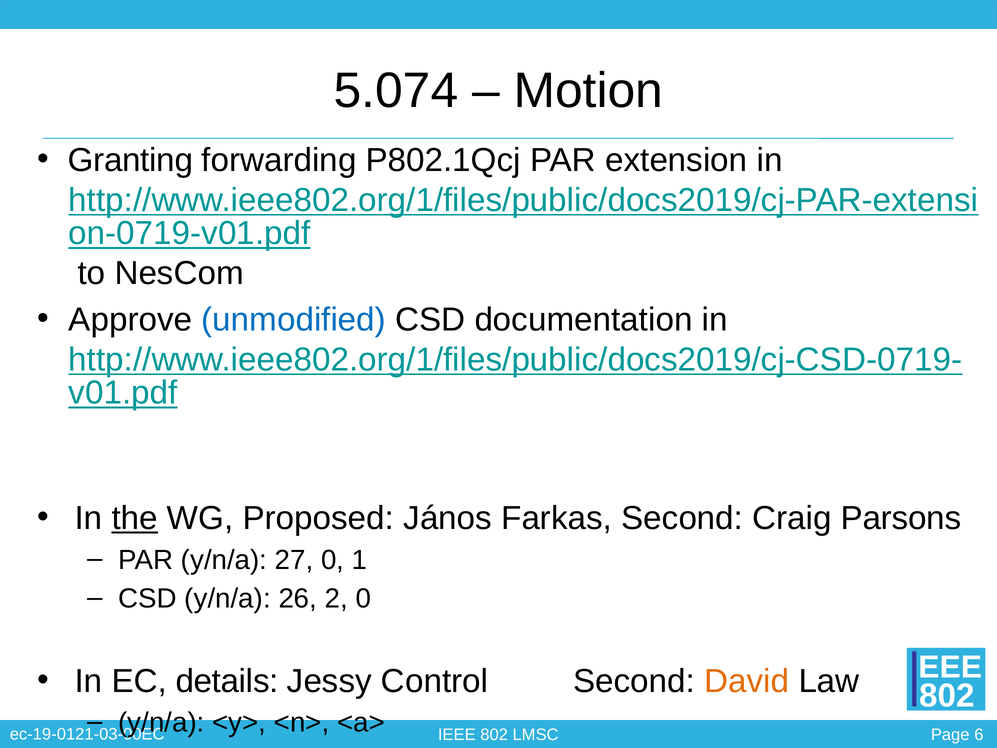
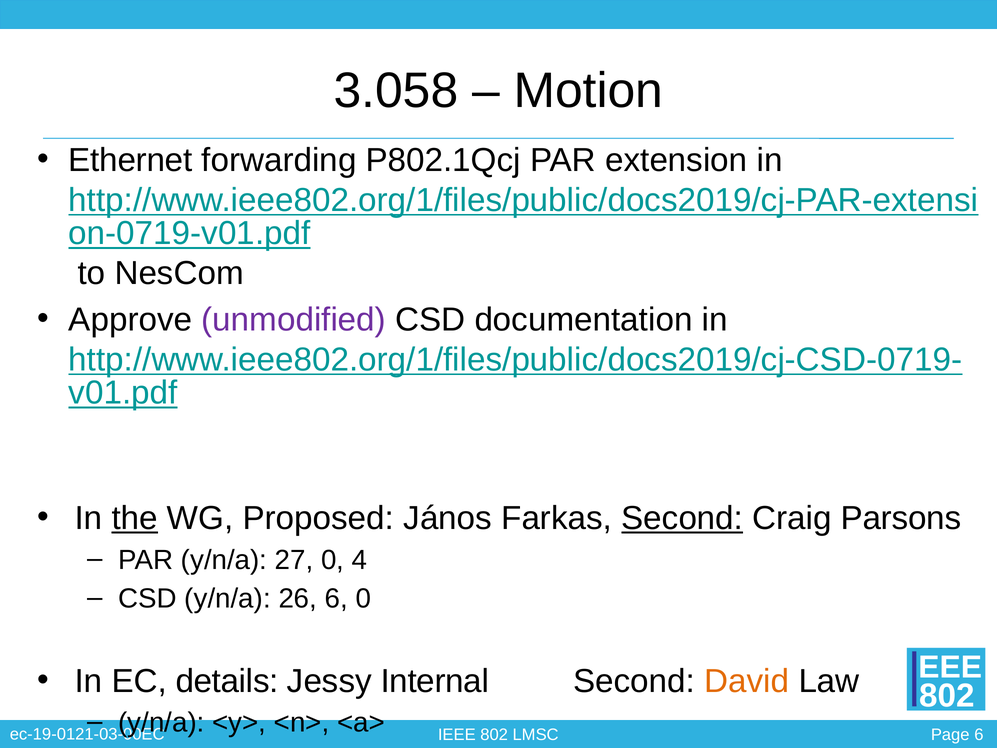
5.074: 5.074 -> 3.058
Granting: Granting -> Ethernet
unmodified colour: blue -> purple
Second at (682, 518) underline: none -> present
1: 1 -> 4
26 2: 2 -> 6
Control: Control -> Internal
